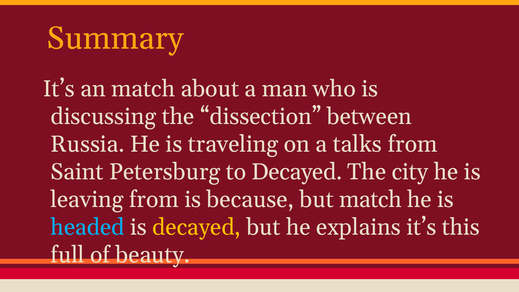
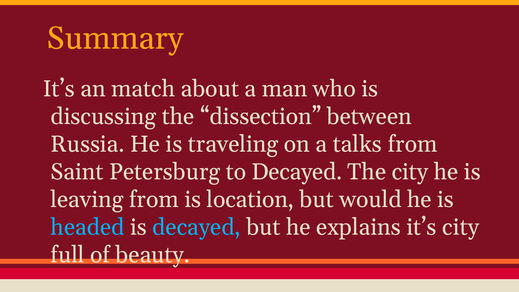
because: because -> location
but match: match -> would
decayed at (197, 227) colour: yellow -> light blue
it’s this: this -> city
